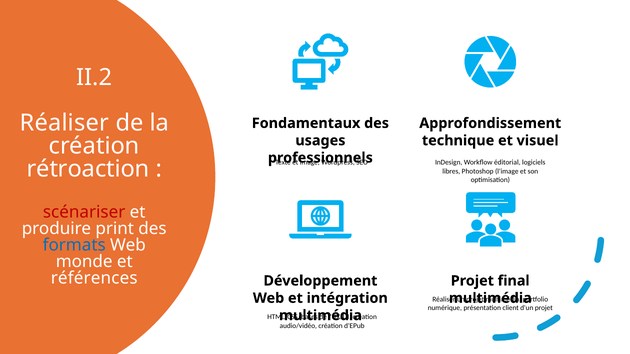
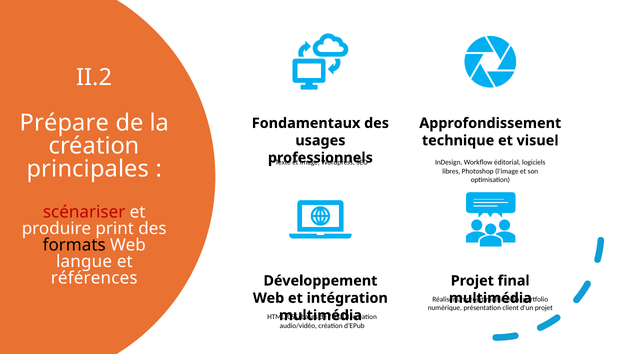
Réaliser at (64, 123): Réaliser -> Prépare
rétroaction: rétroaction -> principales
formats colour: blue -> black
monde: monde -> langue
